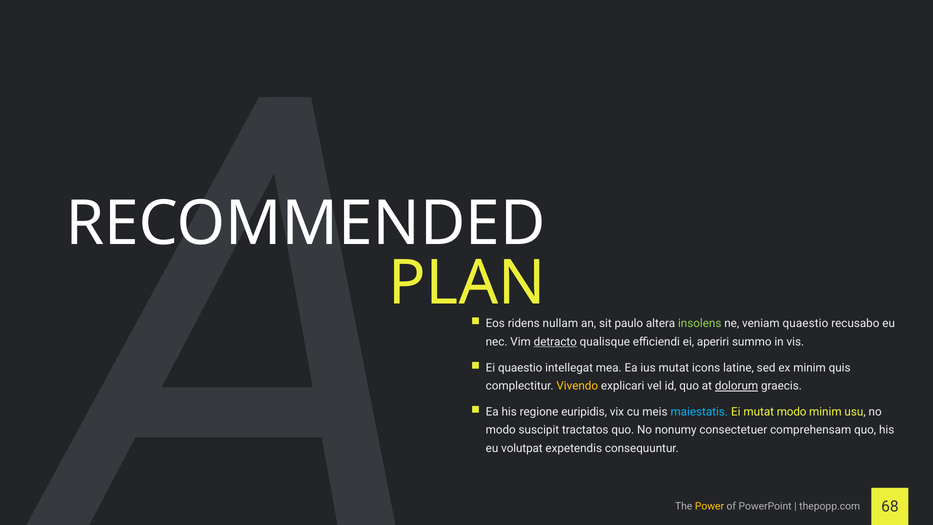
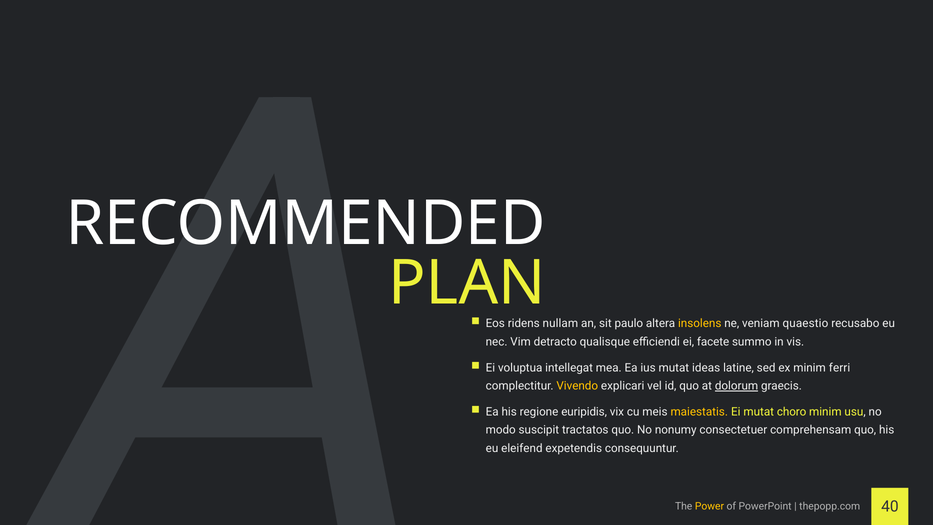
insolens colour: light green -> yellow
detracto underline: present -> none
aperiri: aperiri -> facete
Ei quaestio: quaestio -> voluptua
icons: icons -> ideas
quis: quis -> ferri
maiestatis colour: light blue -> yellow
mutat modo: modo -> choro
volutpat: volutpat -> eleifend
68: 68 -> 40
